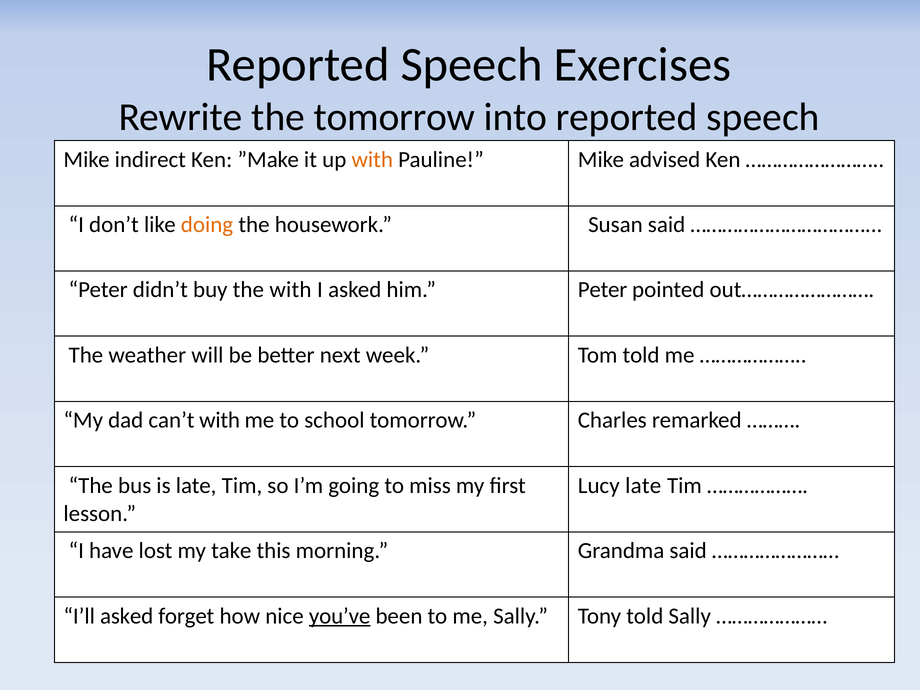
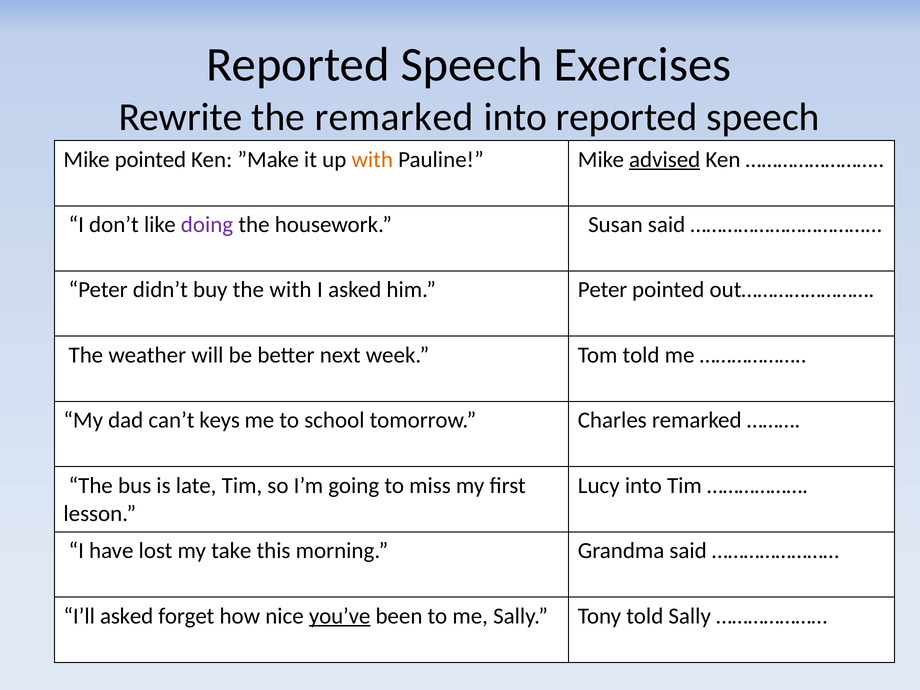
the tomorrow: tomorrow -> remarked
Mike indirect: indirect -> pointed
advised underline: none -> present
doing colour: orange -> purple
can’t with: with -> keys
Lucy late: late -> into
